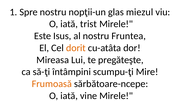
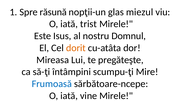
Spre nostru: nostru -> răsună
Fruntea: Fruntea -> Domnul
Frumoasă colour: orange -> blue
